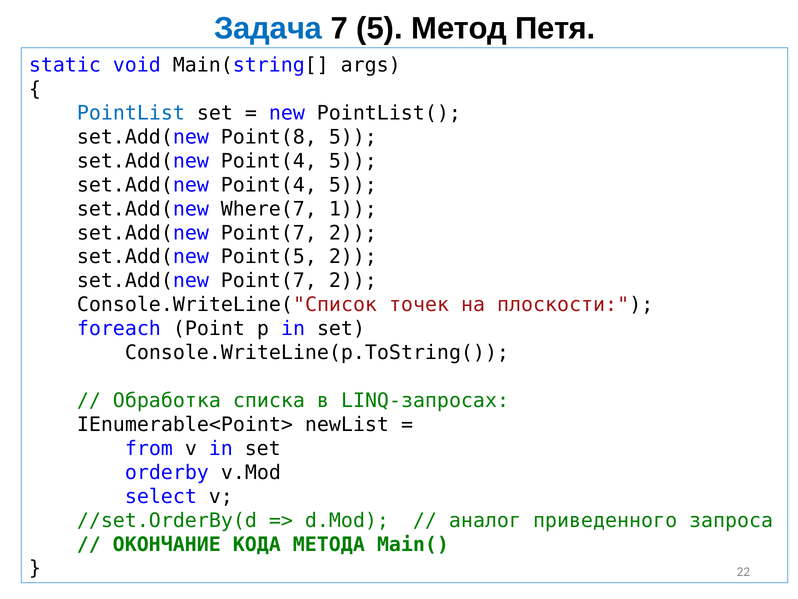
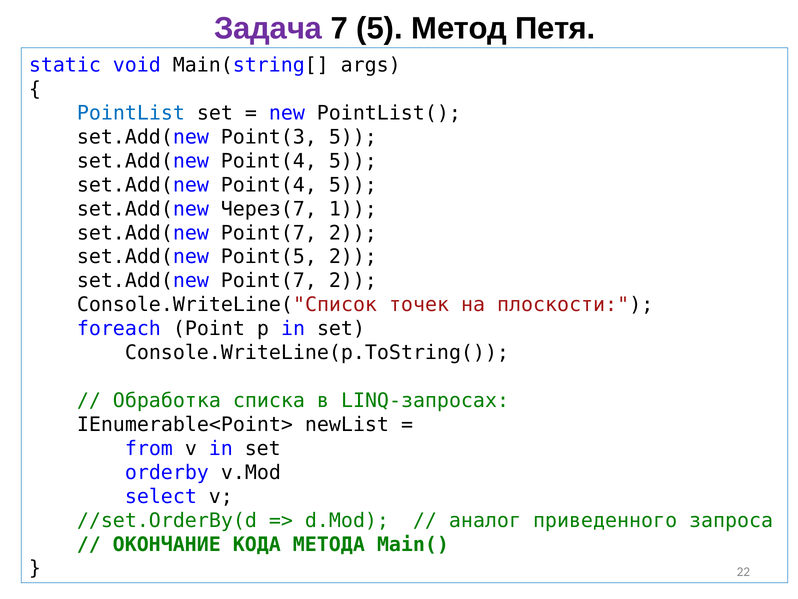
Задача colour: blue -> purple
Point(8: Point(8 -> Point(3
Where(7: Where(7 -> Через(7
